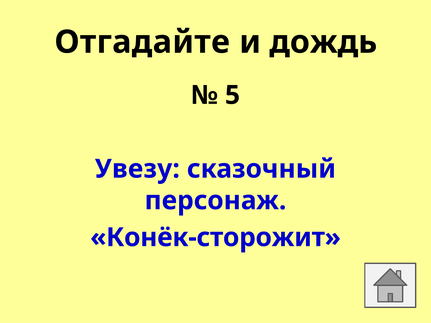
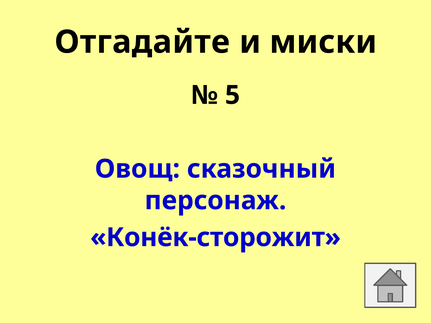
дождь: дождь -> миски
Увезу: Увезу -> Овощ
